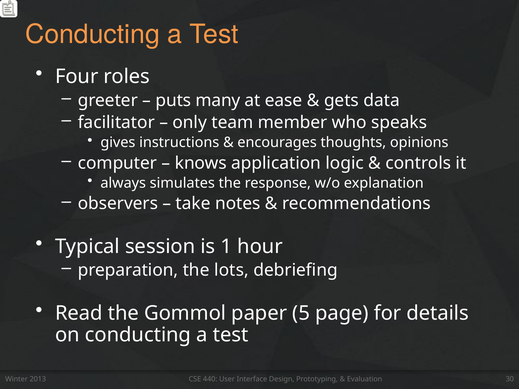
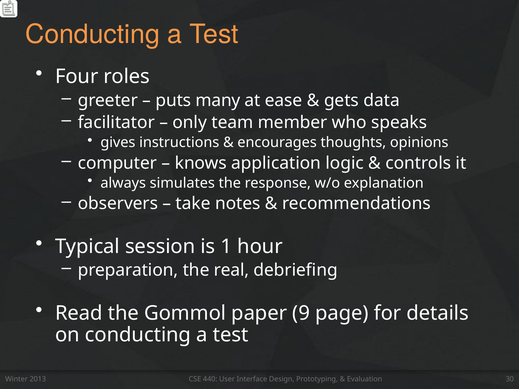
lots: lots -> real
5: 5 -> 9
